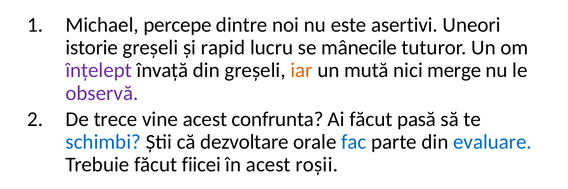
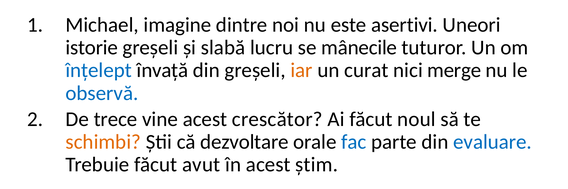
percepe: percepe -> imagine
rapid: rapid -> slabă
înțelept colour: purple -> blue
mută: mută -> curat
observă colour: purple -> blue
confrunta: confrunta -> crescător
pasă: pasă -> noul
schimbi colour: blue -> orange
fiicei: fiicei -> avut
roșii: roșii -> știm
